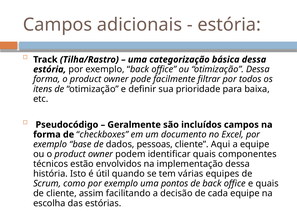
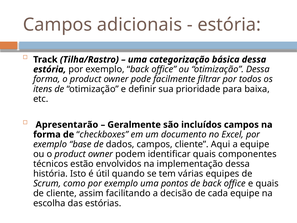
Pseudocódigo: Pseudocódigo -> Apresentarão
dados pessoas: pessoas -> campos
